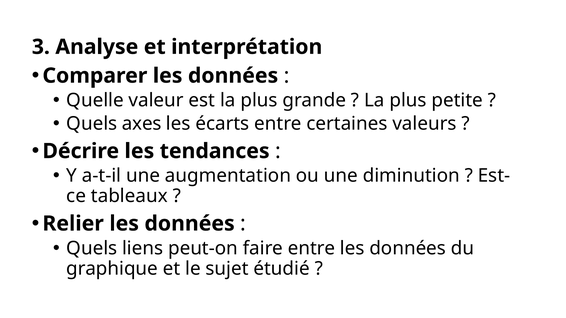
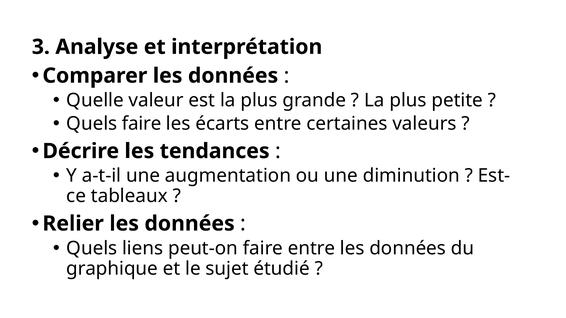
Quels axes: axes -> faire
